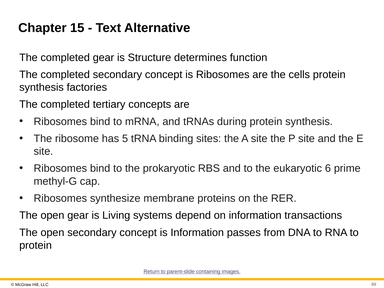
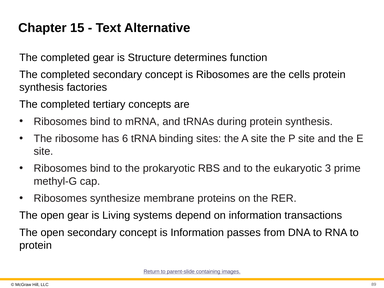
5: 5 -> 6
6: 6 -> 3
